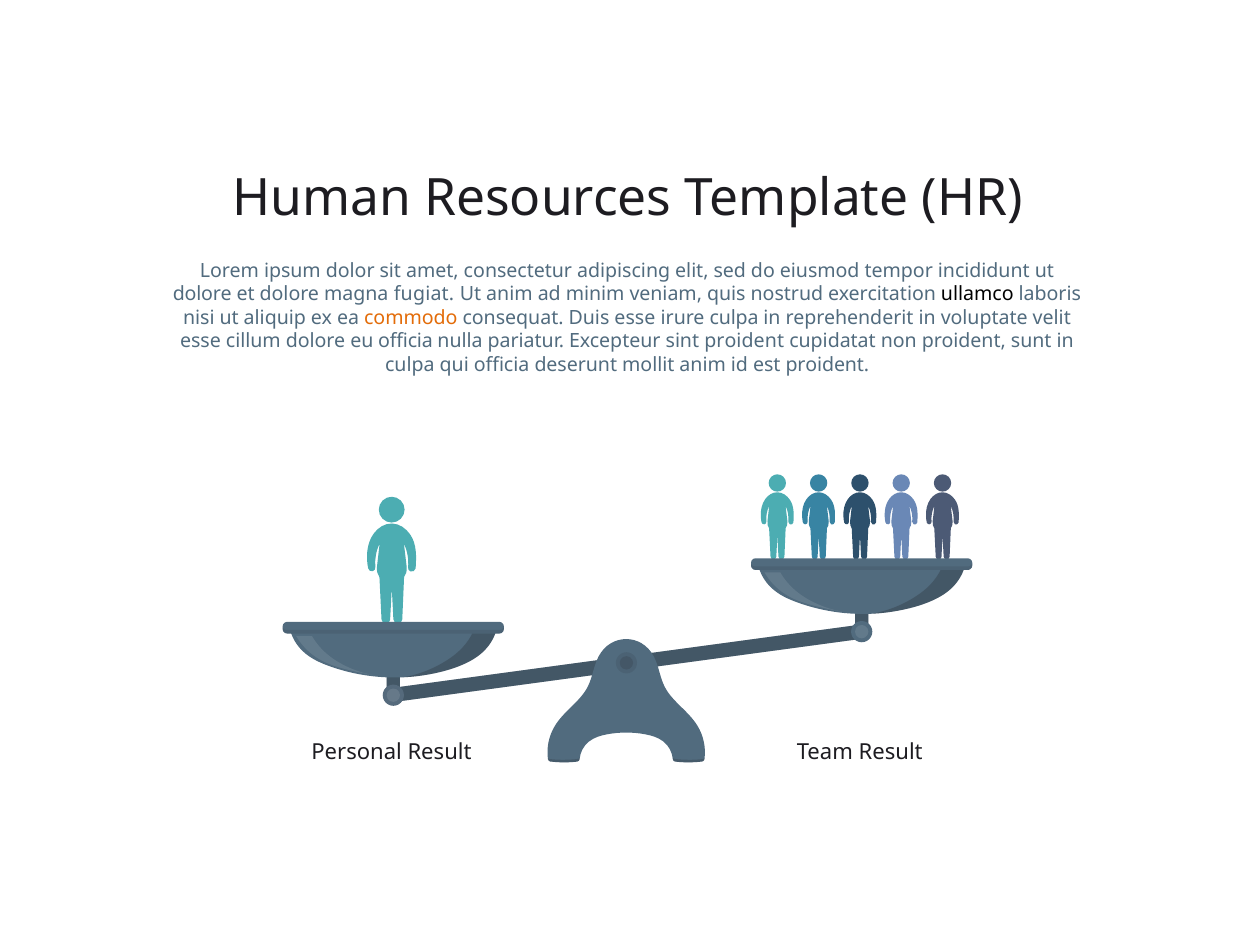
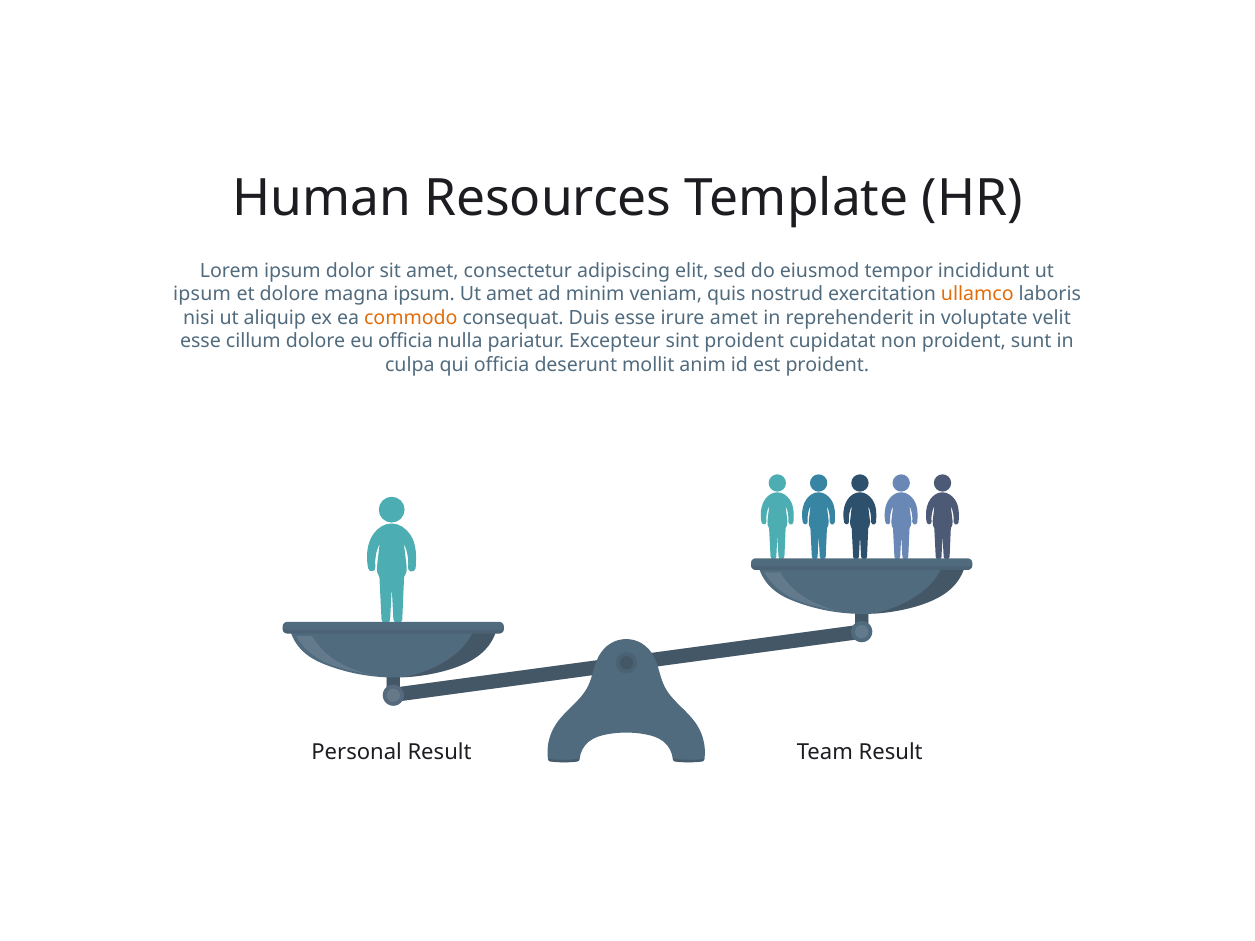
dolore at (202, 294): dolore -> ipsum
magna fugiat: fugiat -> ipsum
Ut anim: anim -> amet
ullamco colour: black -> orange
irure culpa: culpa -> amet
